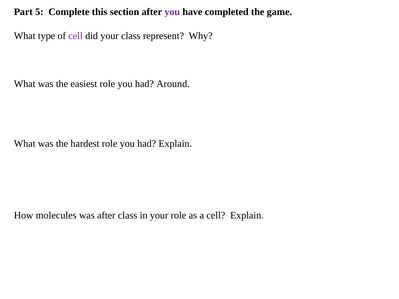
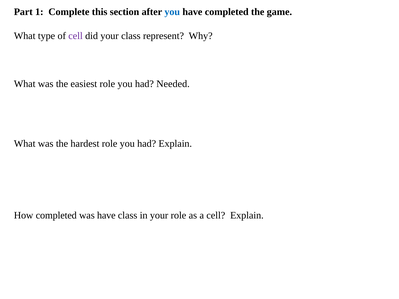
5: 5 -> 1
you at (172, 12) colour: purple -> blue
Around: Around -> Needed
How molecules: molecules -> completed
was after: after -> have
